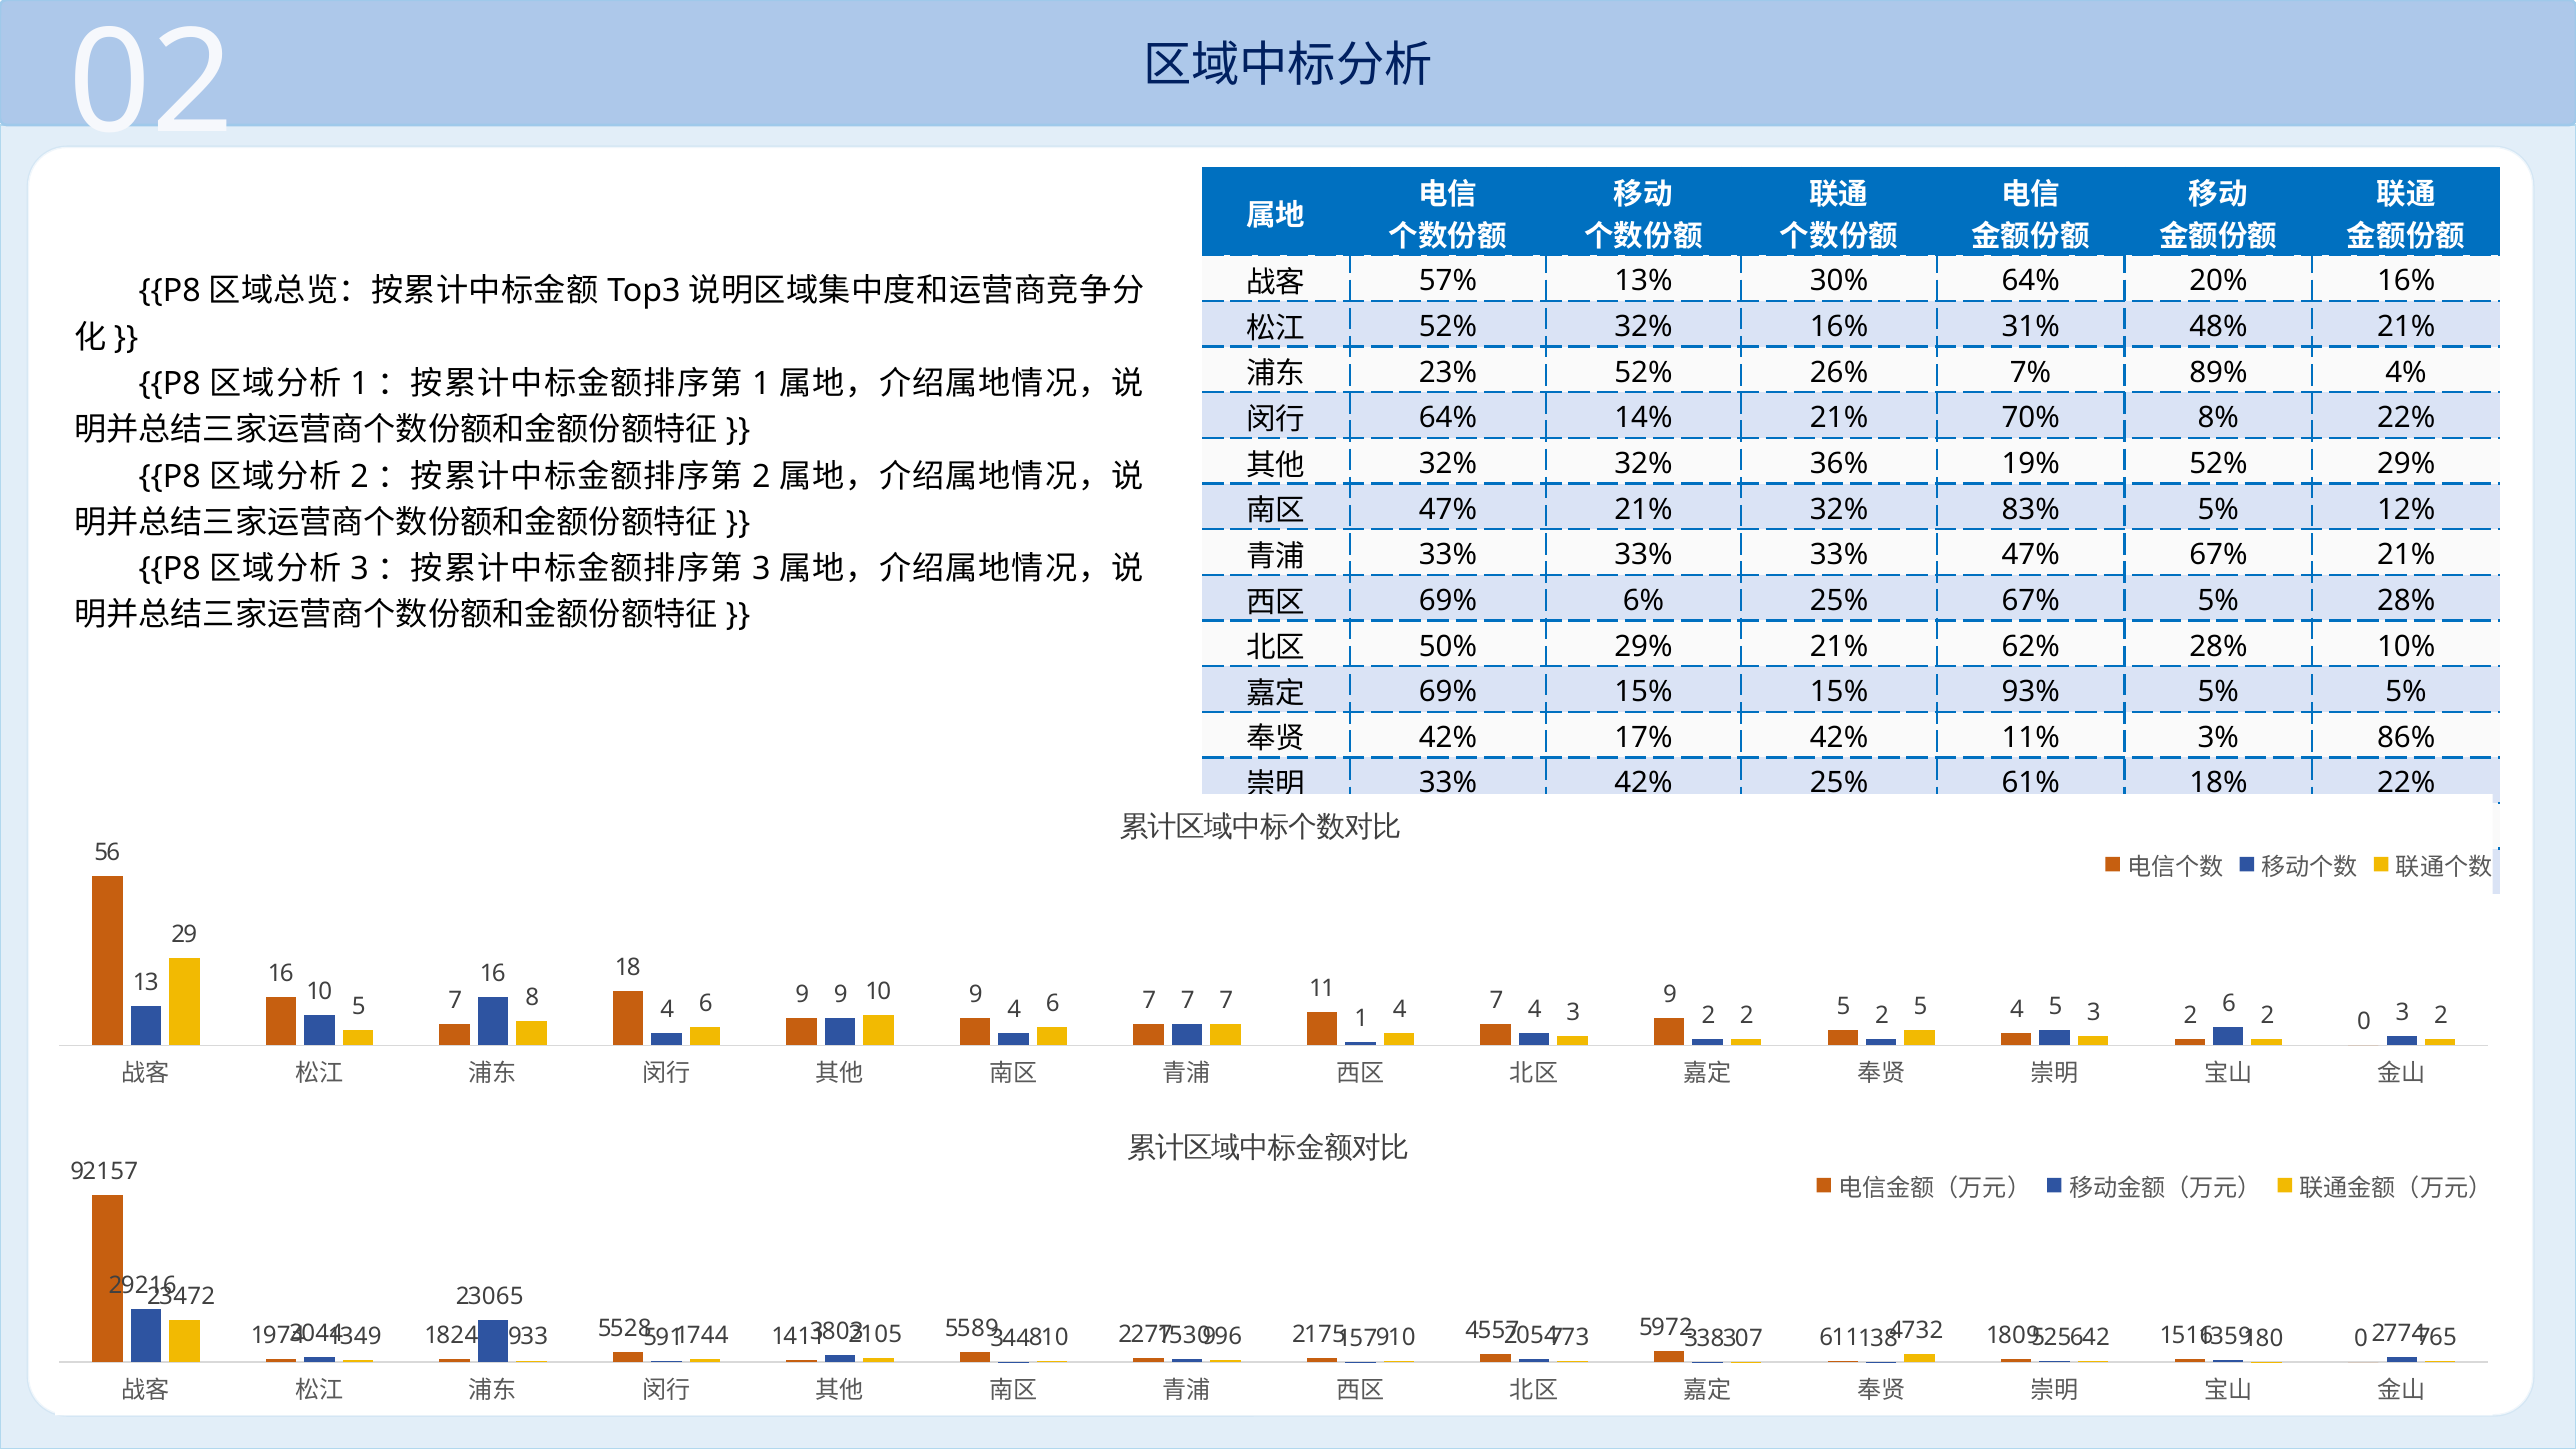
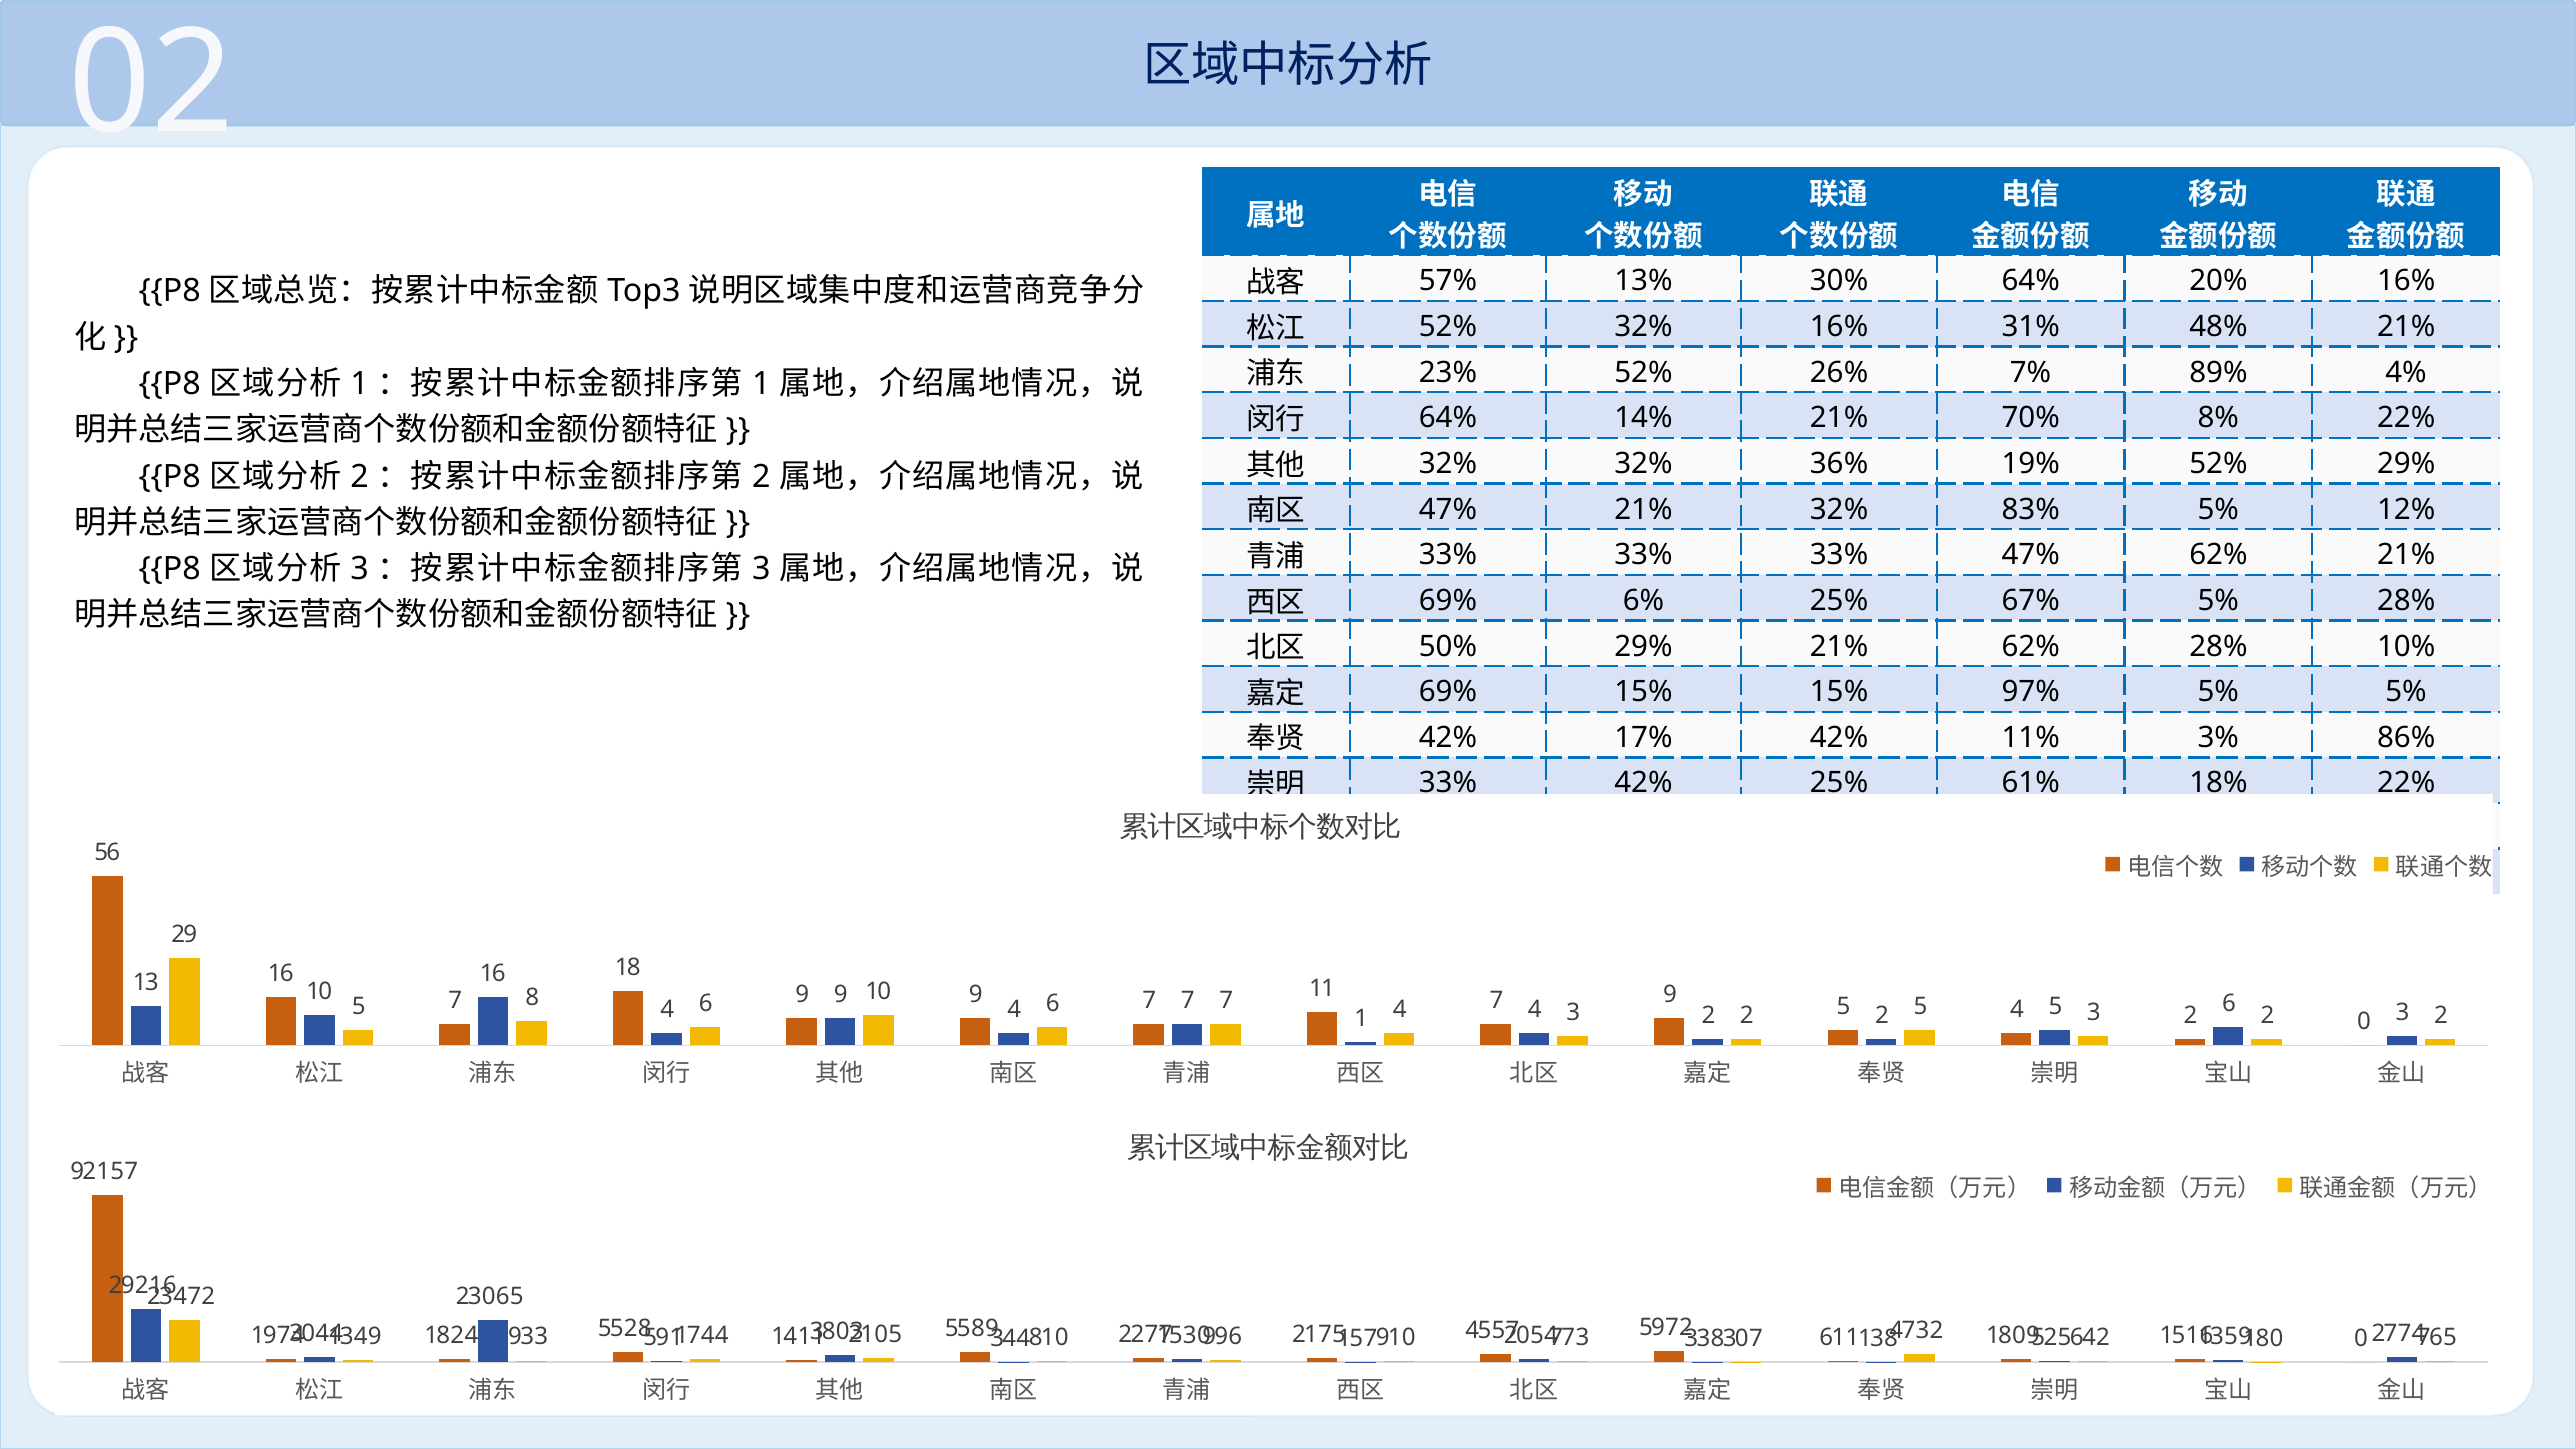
47% 67%: 67% -> 62%
93%: 93% -> 97%
